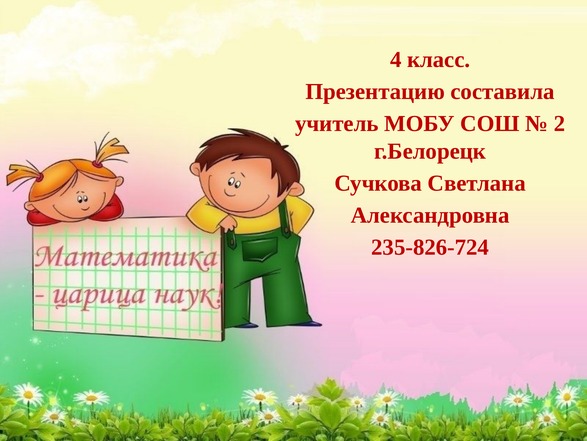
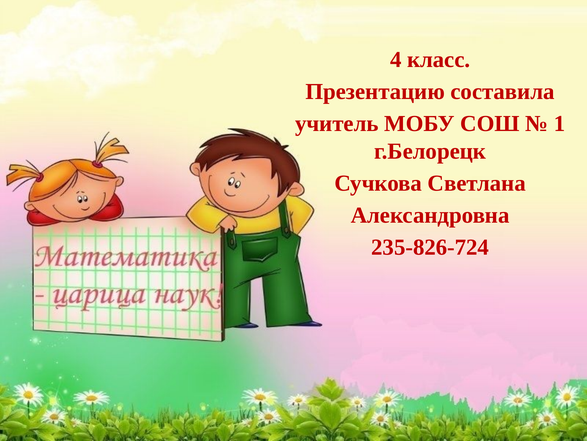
2: 2 -> 1
